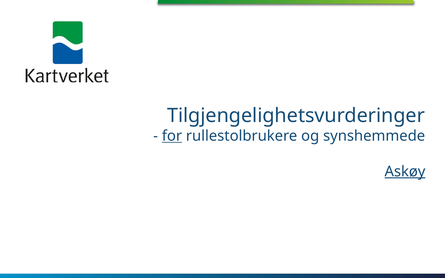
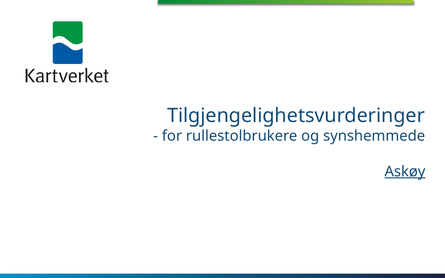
for underline: present -> none
